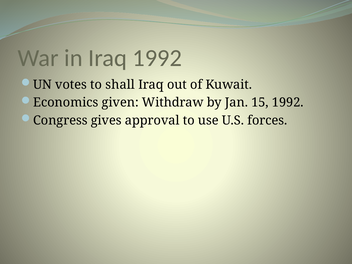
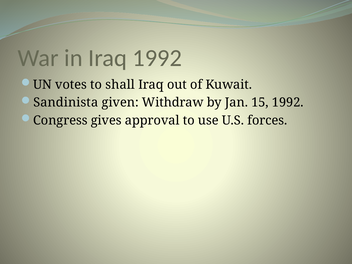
Economics: Economics -> Sandinista
